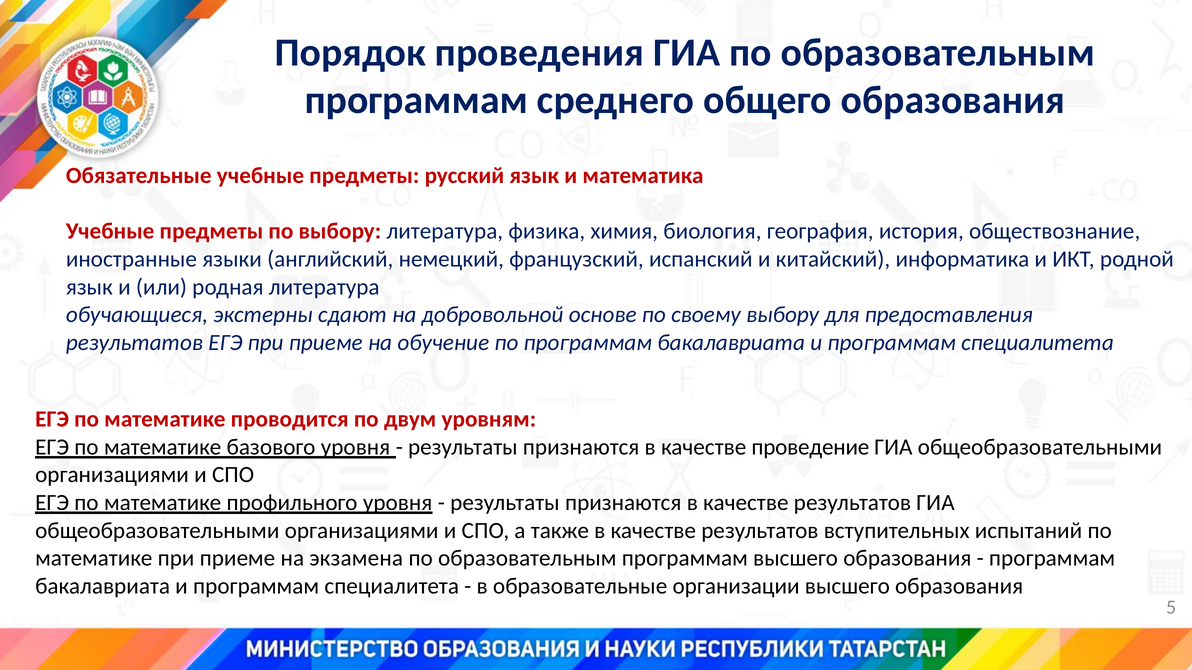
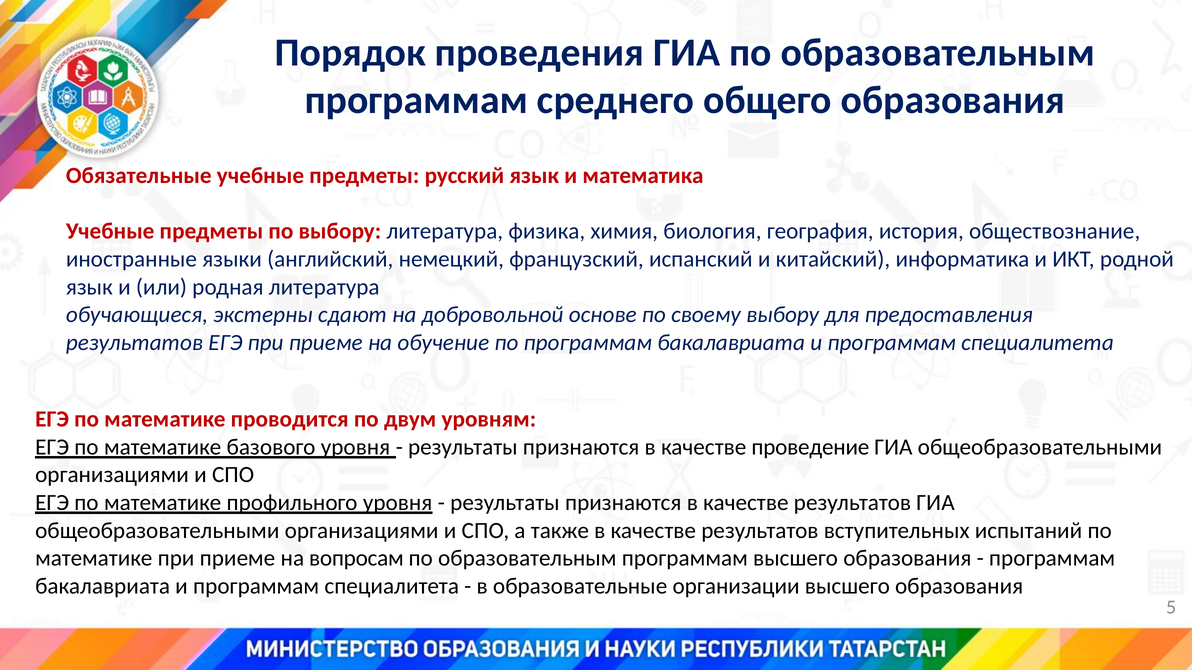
экзамена: экзамена -> вопросам
